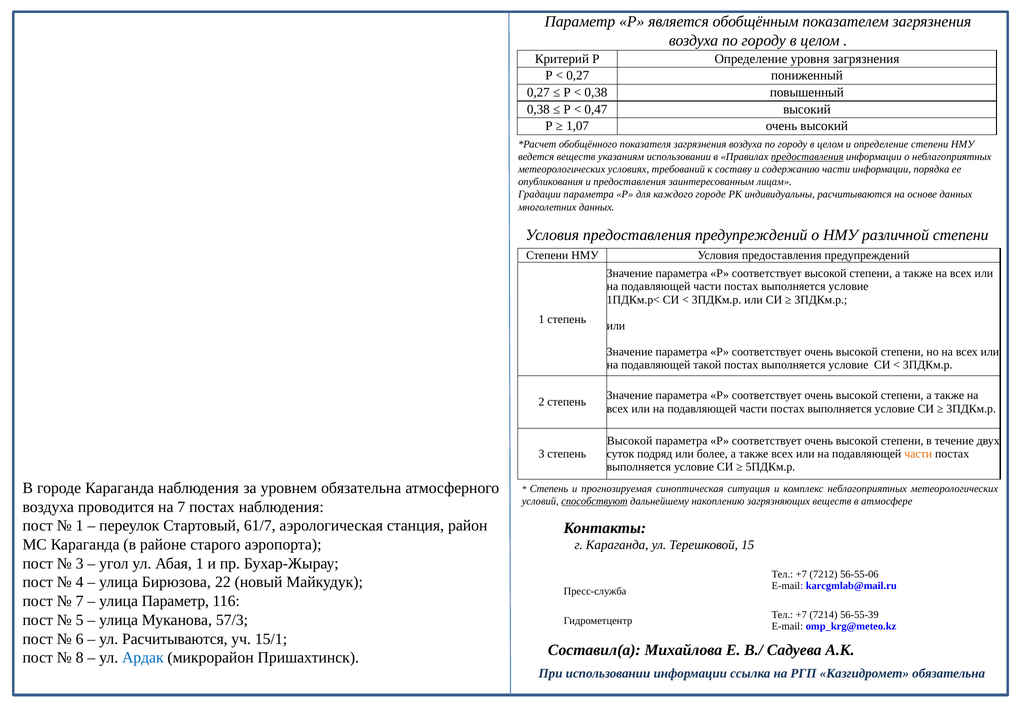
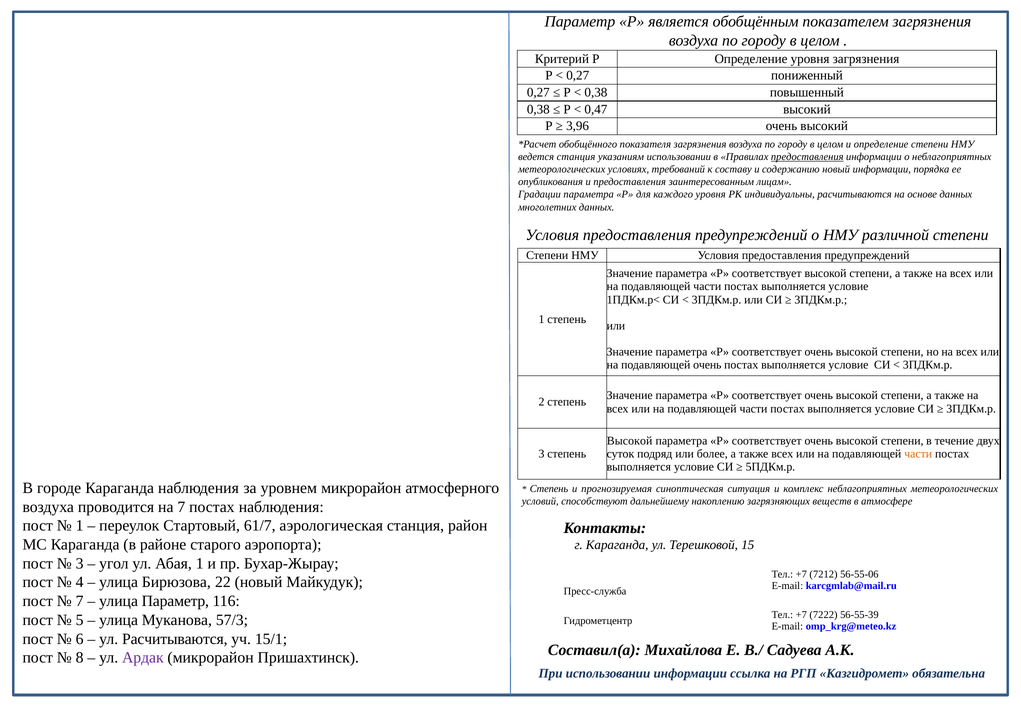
1,07: 1,07 -> 3,96
ведется веществ: веществ -> станция
содержанию части: части -> новый
каждого городе: городе -> уровня
подавляющей такой: такой -> очень
уровнем обязательна: обязательна -> микрорайон
способствуют underline: present -> none
7214: 7214 -> 7222
Ардак colour: blue -> purple
